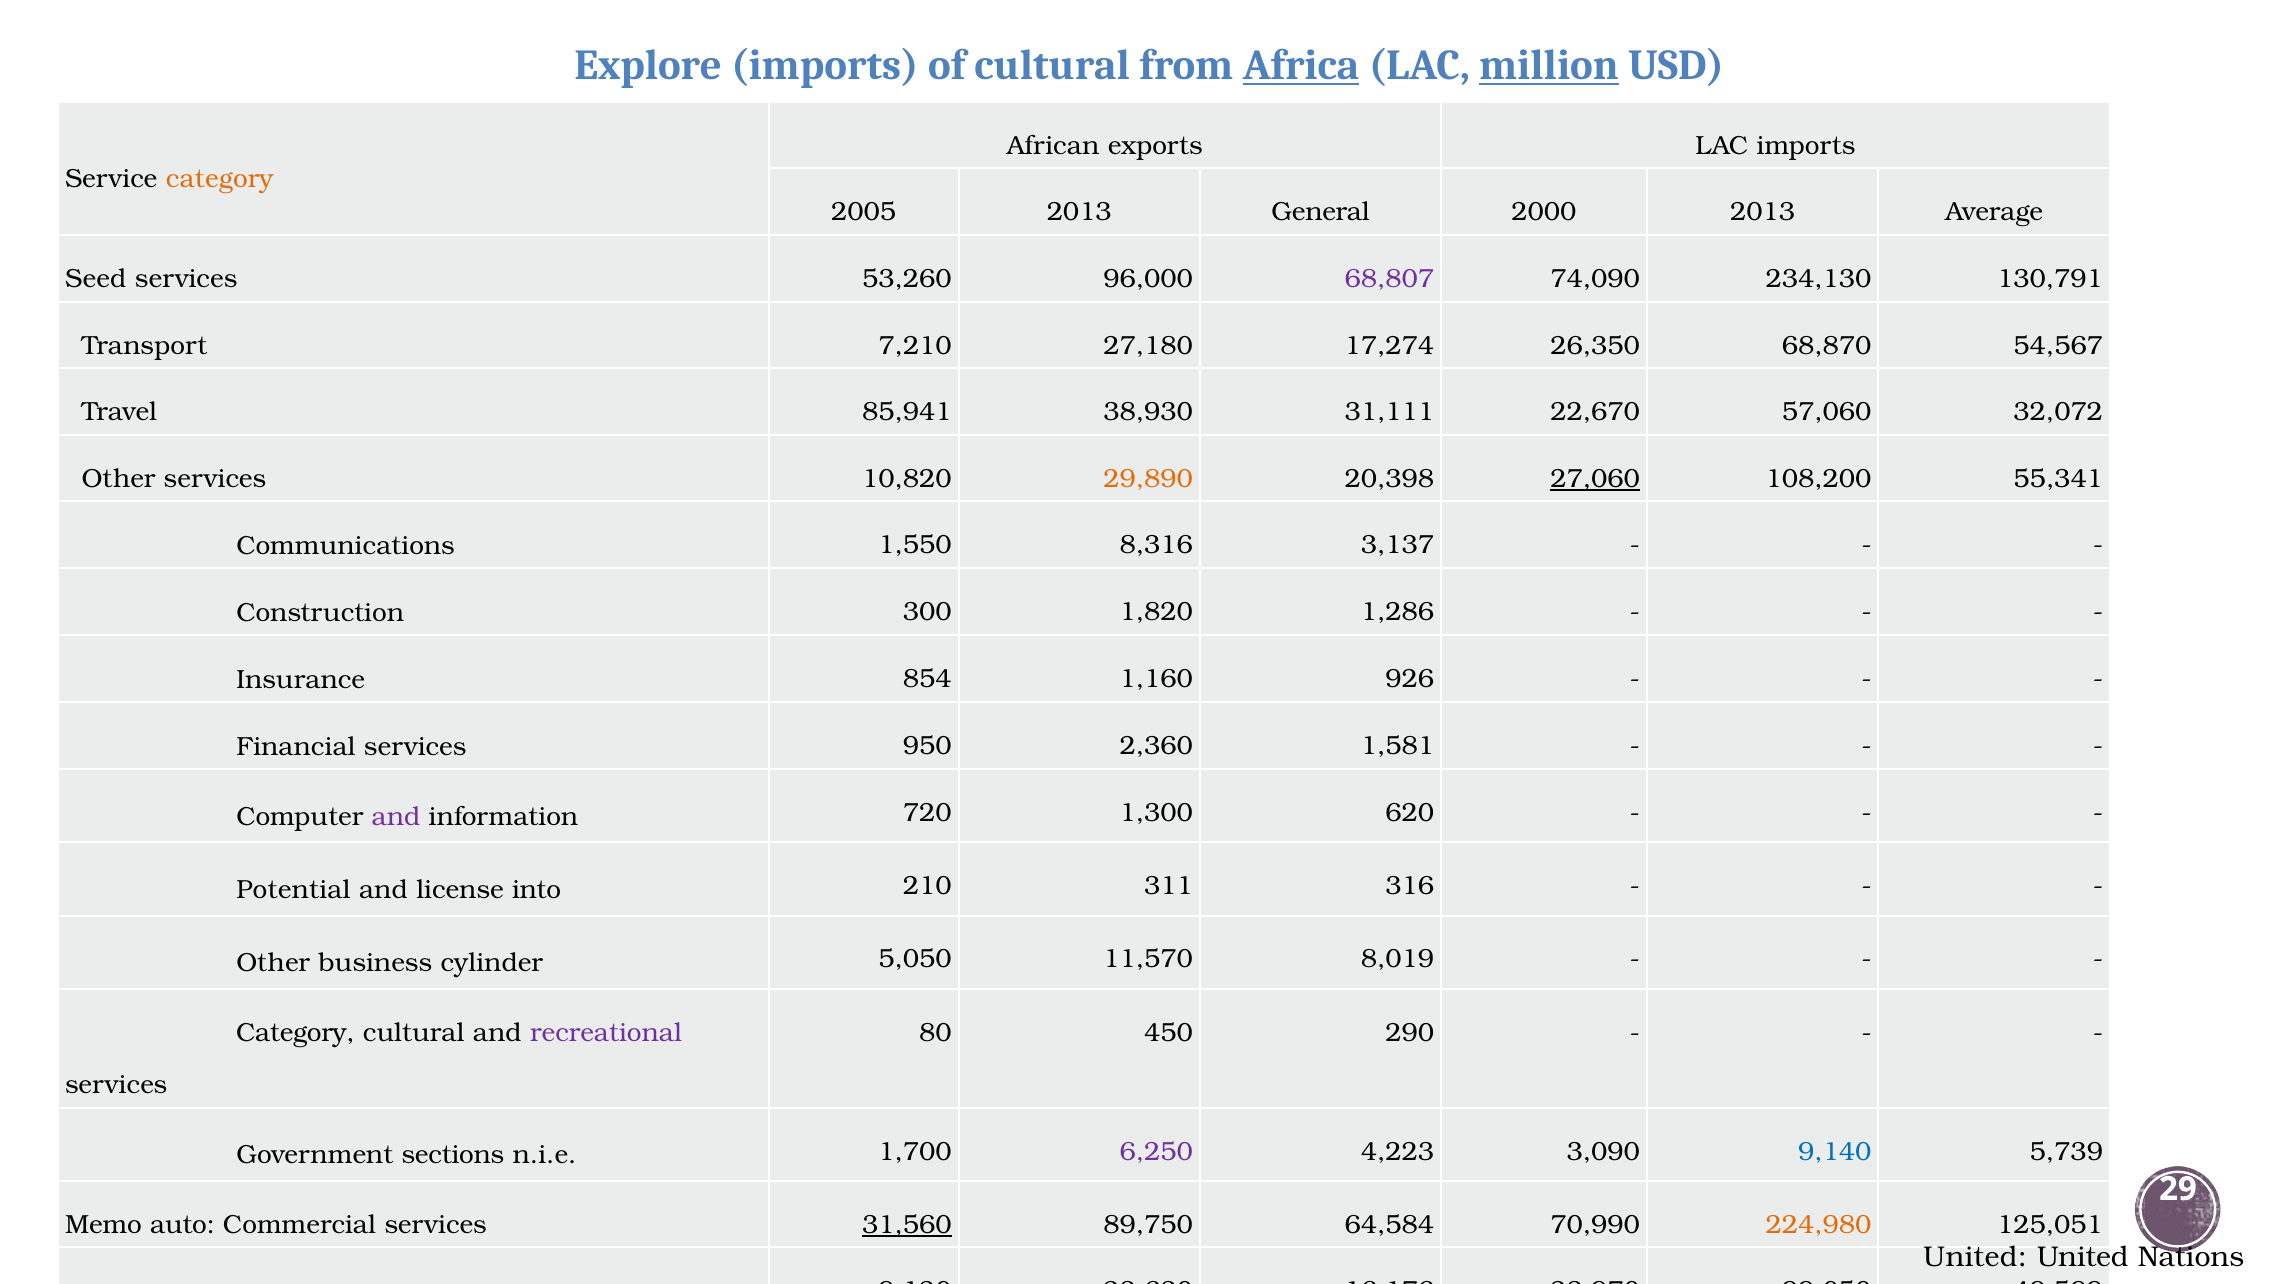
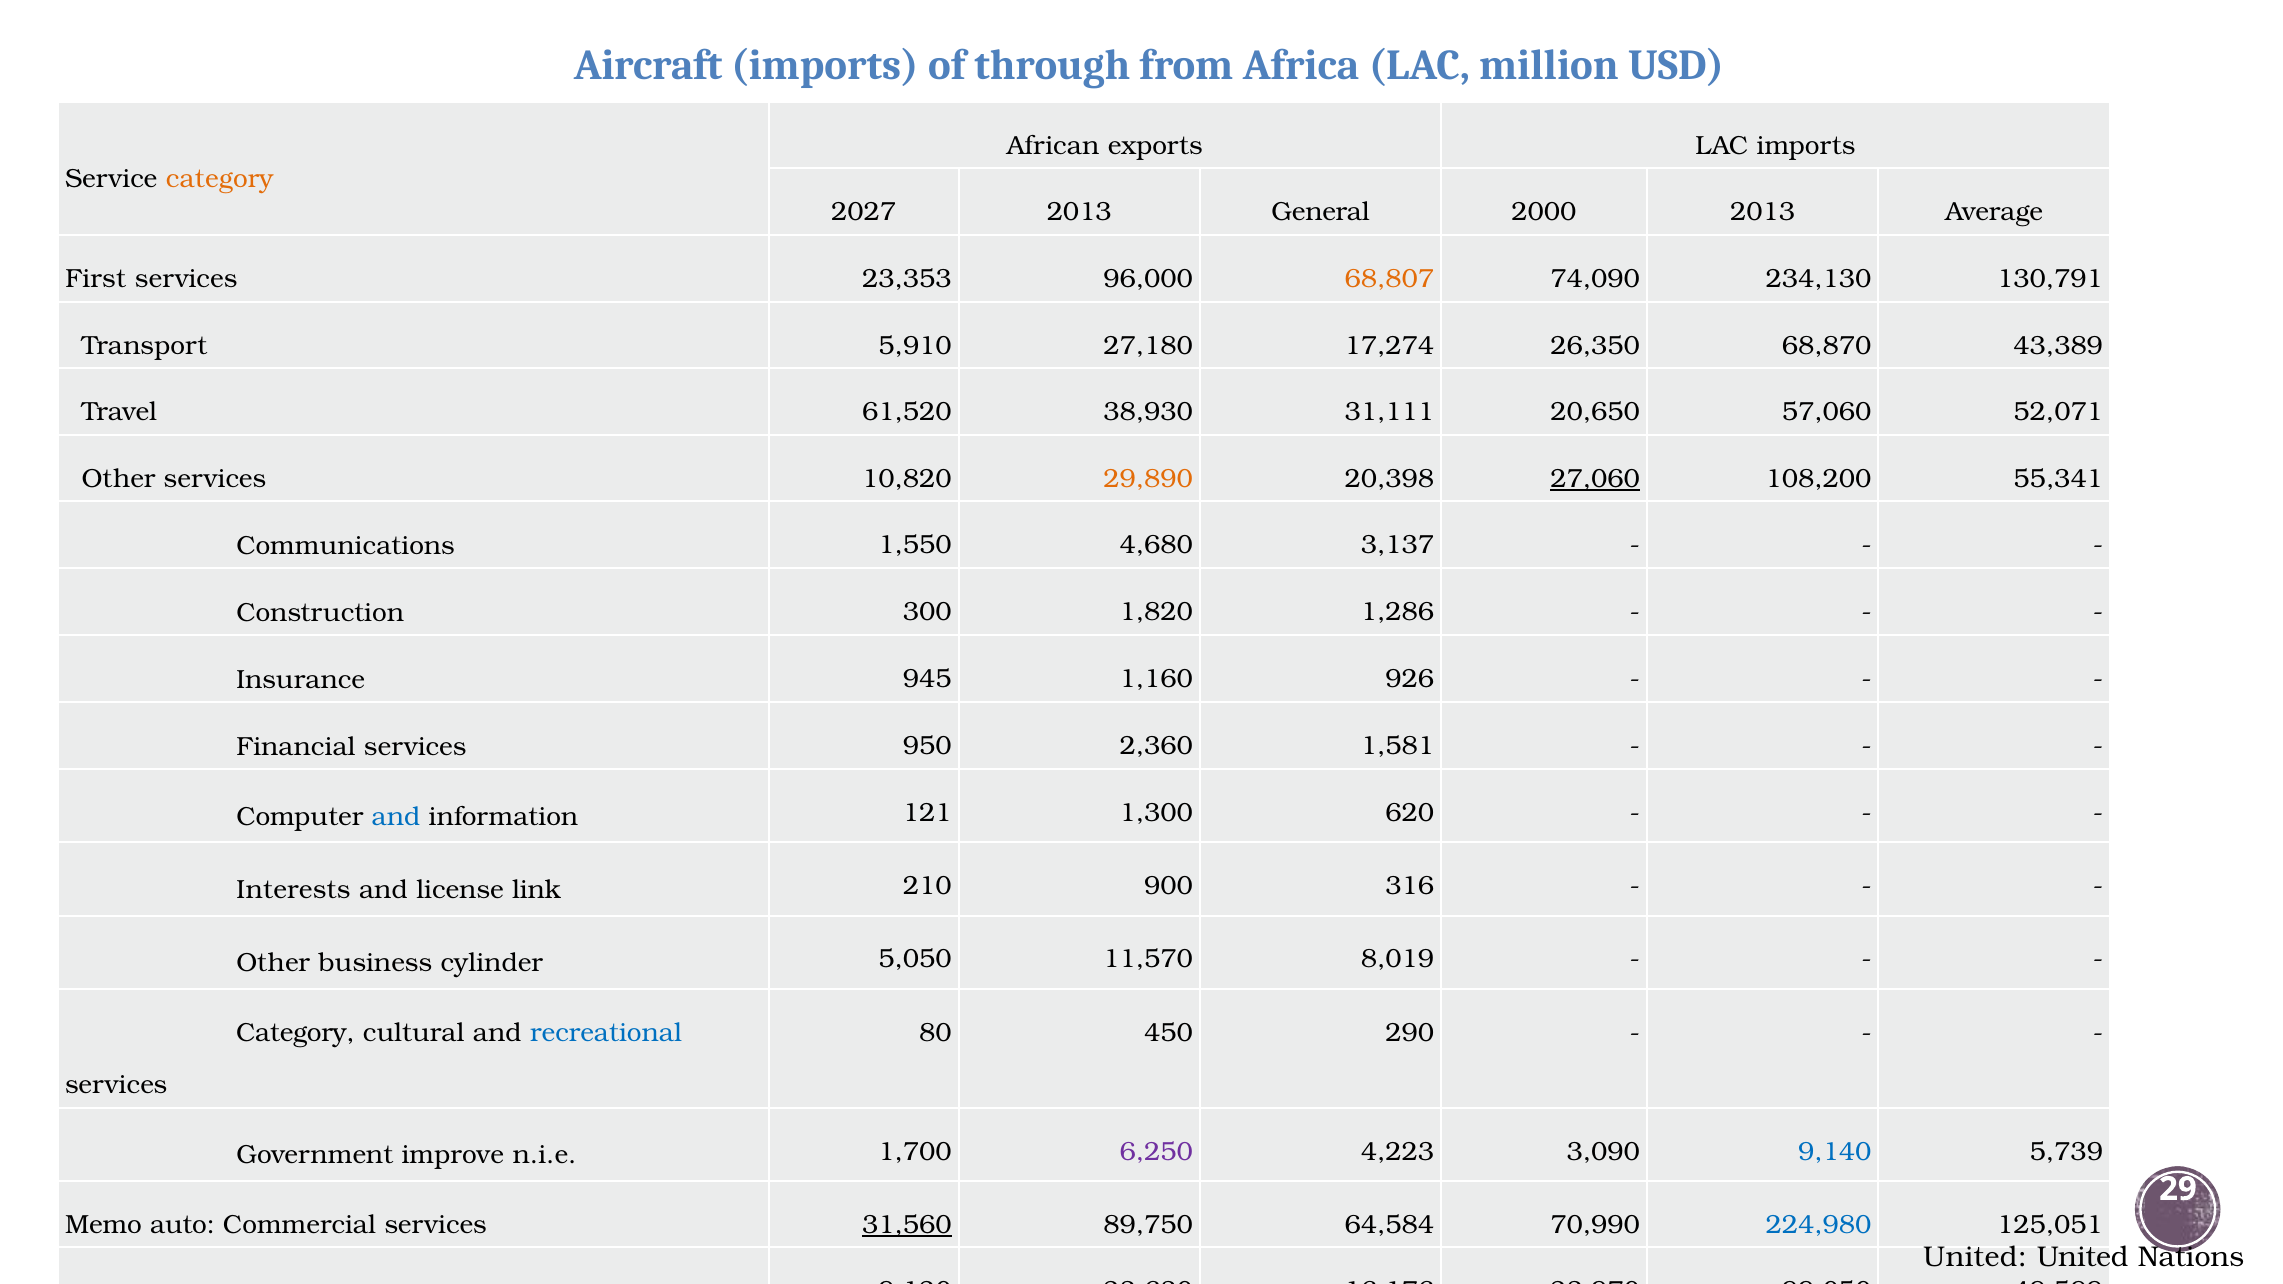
Explore: Explore -> Aircraft
of cultural: cultural -> through
Africa underline: present -> none
million underline: present -> none
2005: 2005 -> 2027
Seed: Seed -> First
53,260: 53,260 -> 23,353
68,807 colour: purple -> orange
7,210: 7,210 -> 5,910
54,567: 54,567 -> 43,389
85,941: 85,941 -> 61,520
22,670: 22,670 -> 20,650
32,072: 32,072 -> 52,071
8,316: 8,316 -> 4,680
854: 854 -> 945
and at (396, 817) colour: purple -> blue
720: 720 -> 121
Potential: Potential -> Interests
into: into -> link
311: 311 -> 900
recreational colour: purple -> blue
sections: sections -> improve
224,980 colour: orange -> blue
